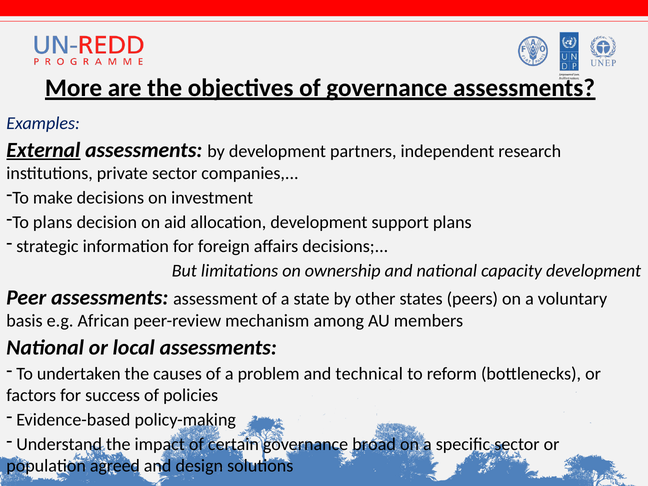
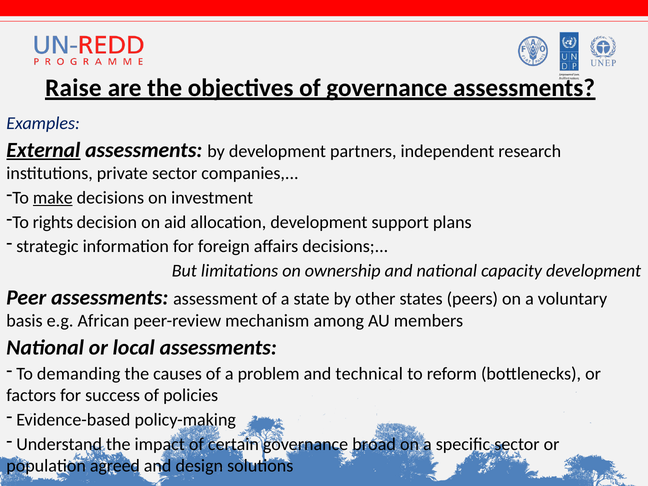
More: More -> Raise
make underline: none -> present
To plans: plans -> rights
undertaken: undertaken -> demanding
